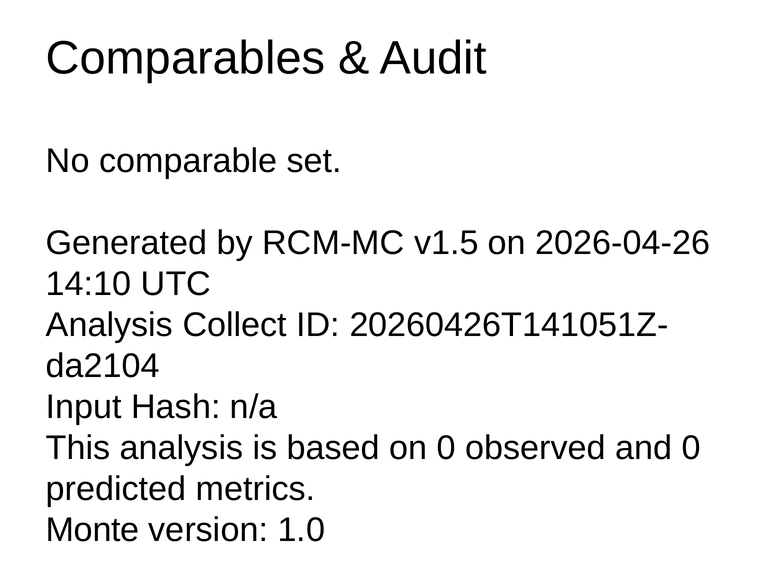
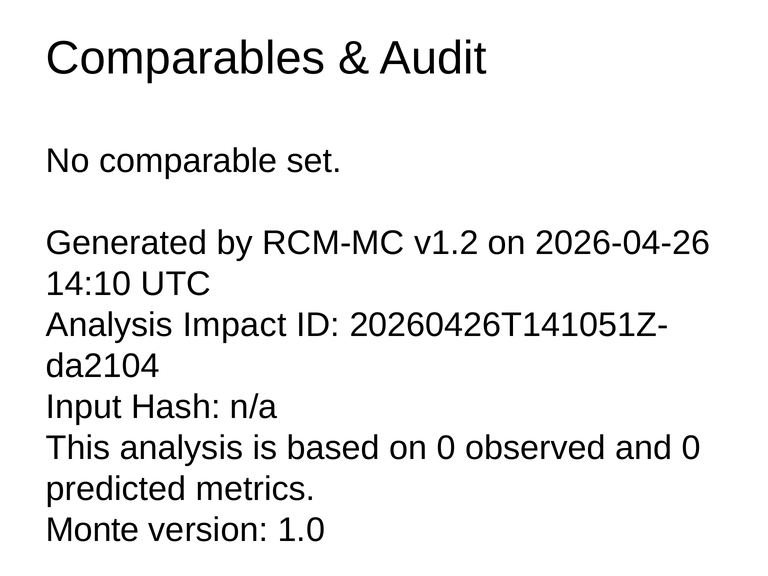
v1.5: v1.5 -> v1.2
Collect: Collect -> Impact
